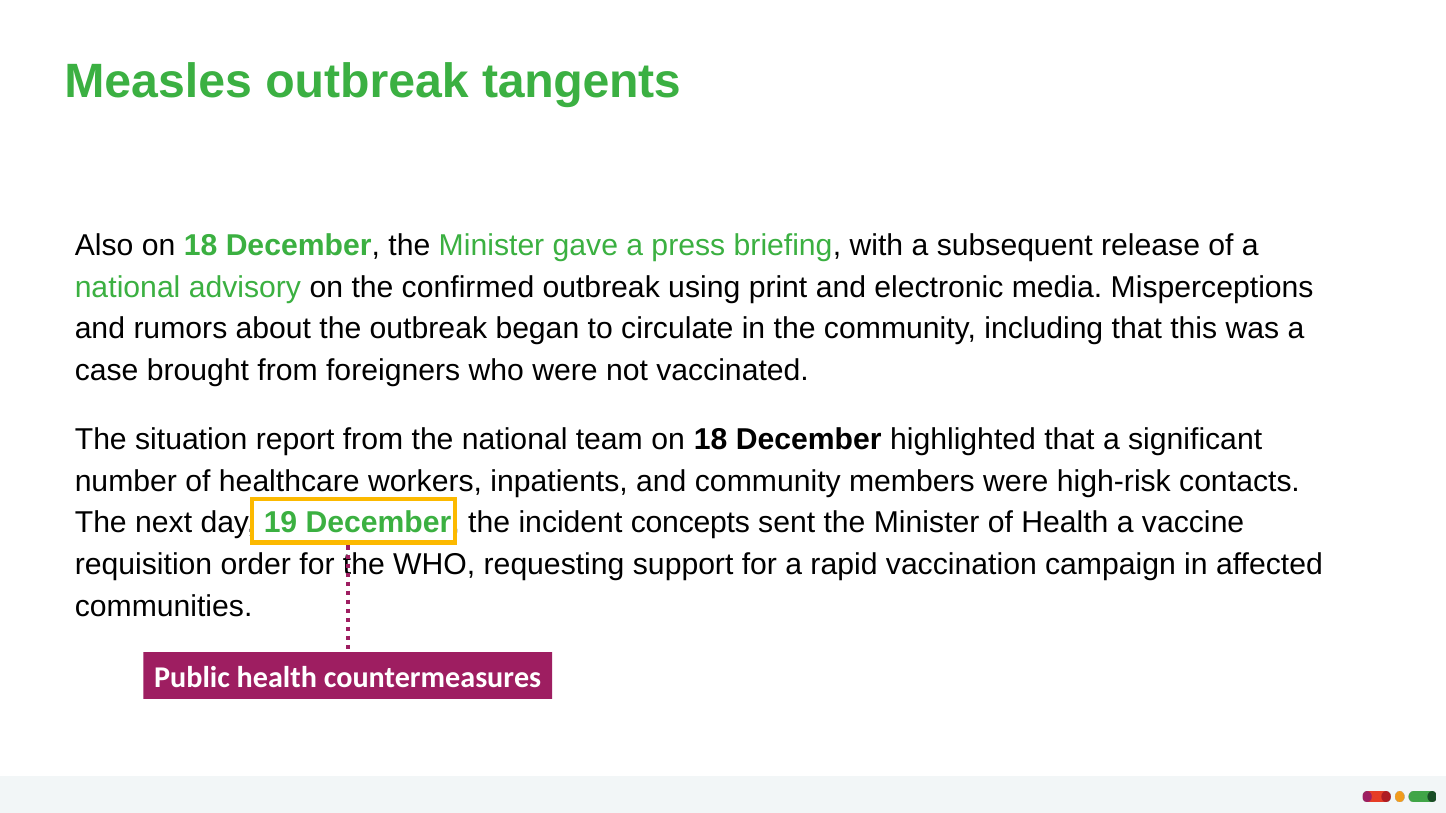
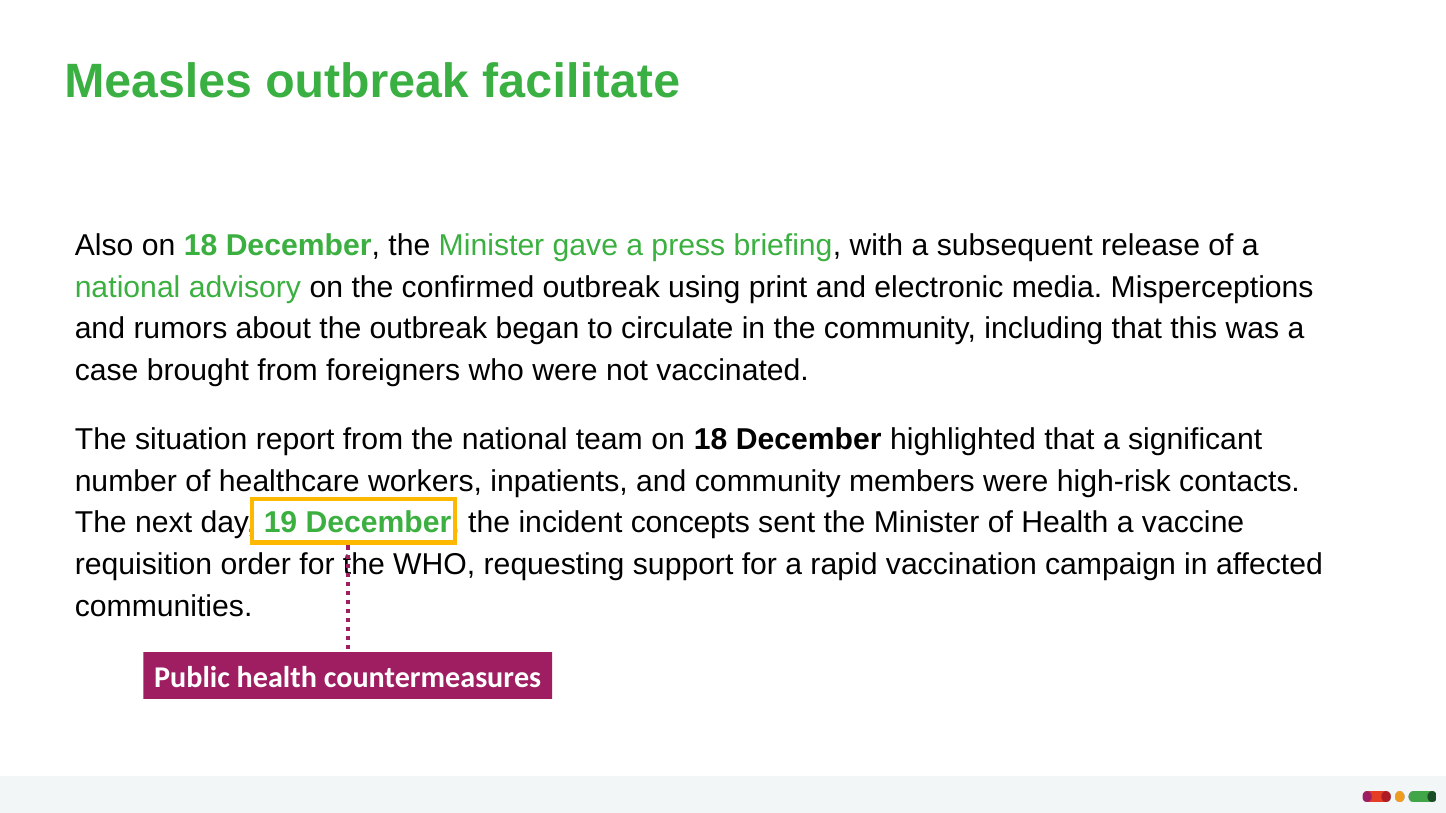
tangents: tangents -> facilitate
